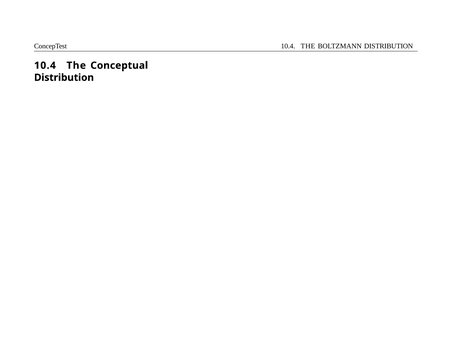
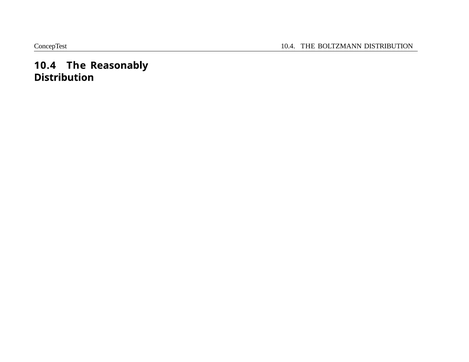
Conceptual: Conceptual -> Reasonably
